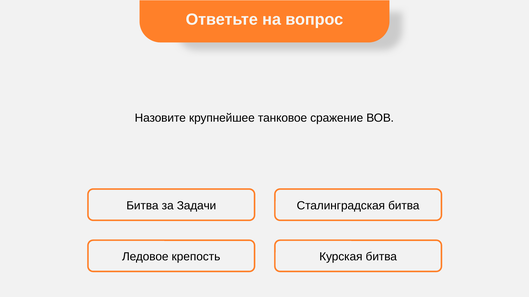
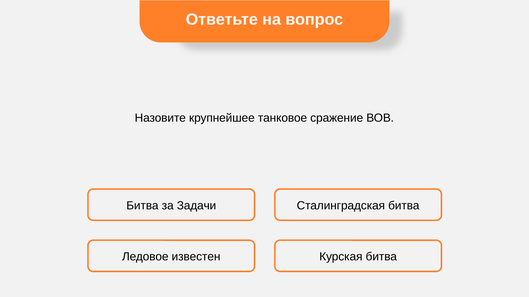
крепость: крепость -> известен
